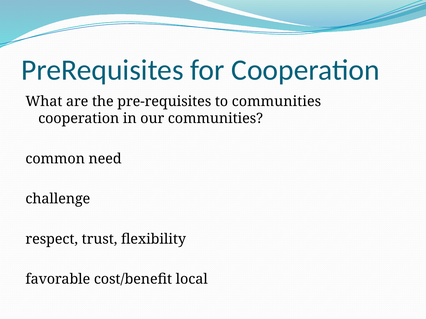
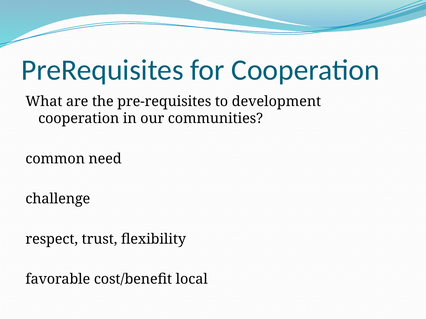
to communities: communities -> development
